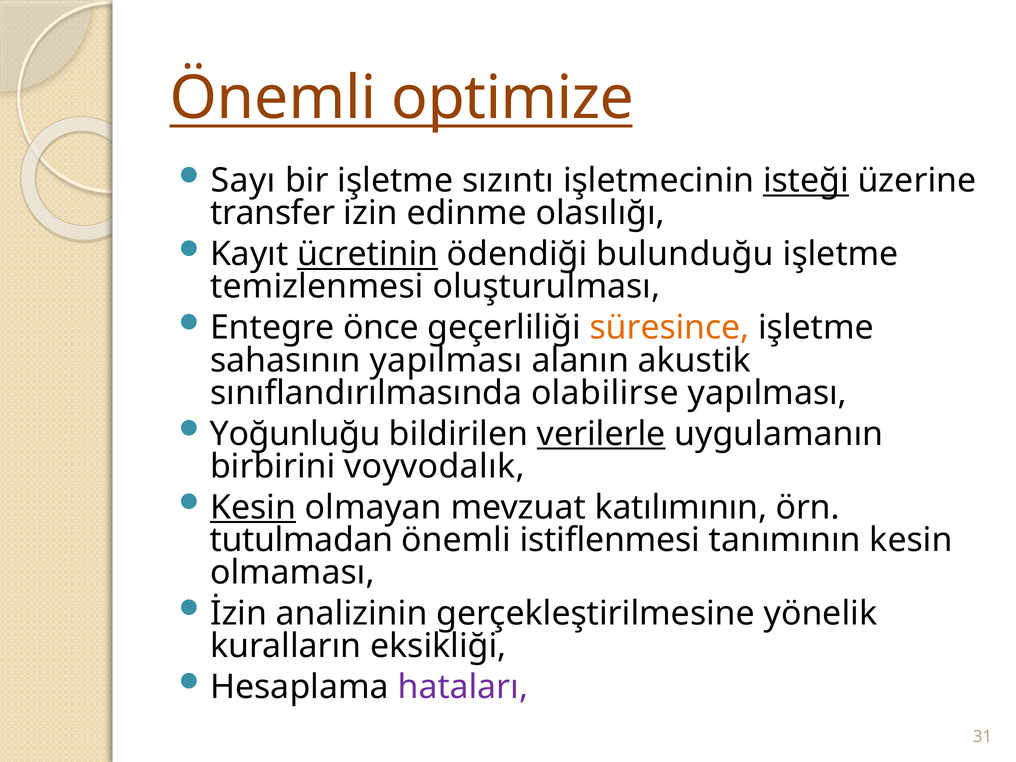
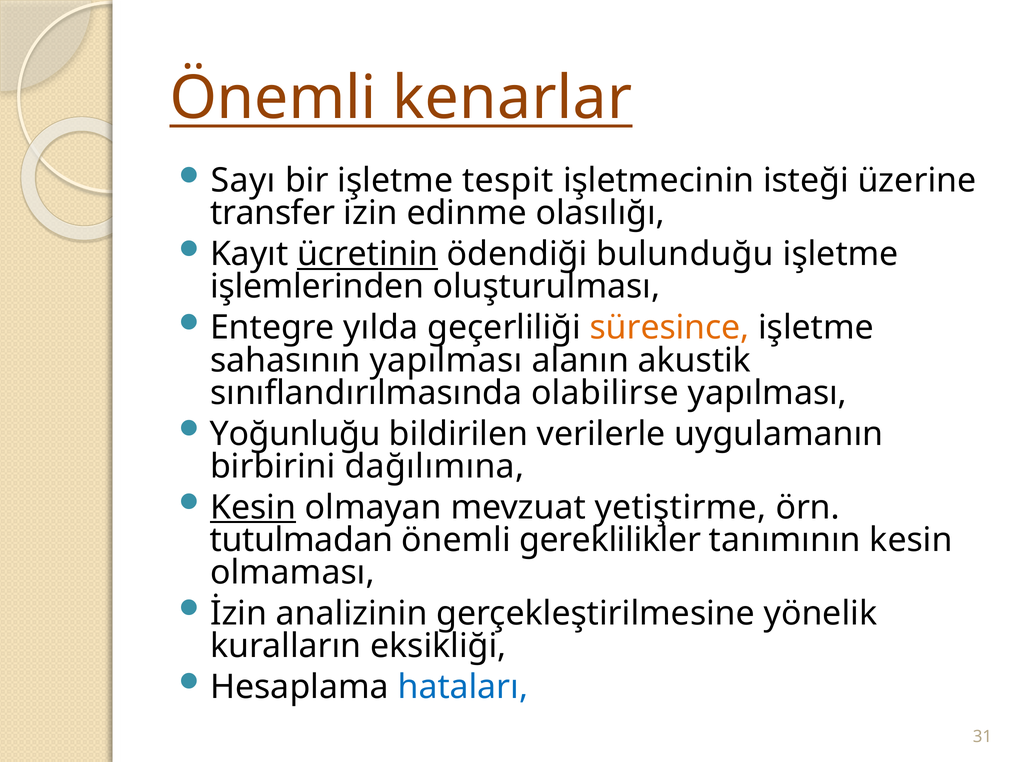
optimize: optimize -> kenarlar
sızıntı: sızıntı -> tespit
isteği underline: present -> none
temizlenmesi: temizlenmesi -> işlemlerinden
önce: önce -> yılda
verilerle underline: present -> none
voyvodalık: voyvodalık -> dağılımına
katılımının: katılımının -> yetiştirme
istiflenmesi: istiflenmesi -> gereklilikler
hataları colour: purple -> blue
